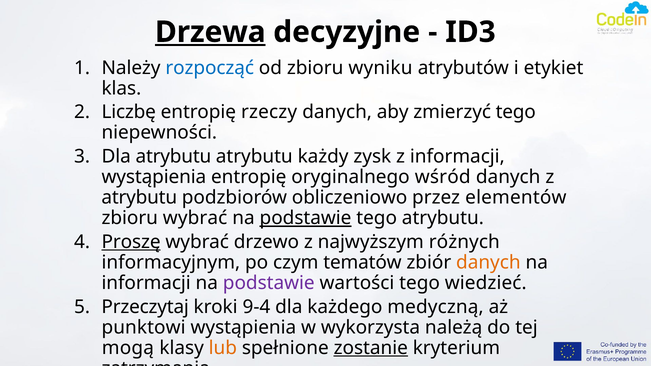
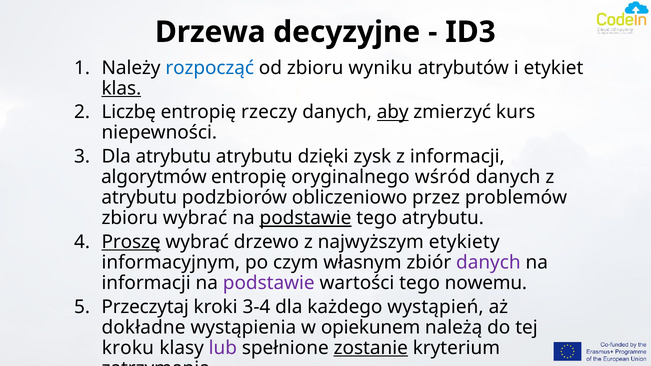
Drzewa underline: present -> none
klas underline: none -> present
aby underline: none -> present
zmierzyć tego: tego -> kurs
każdy: każdy -> dzięki
wystąpienia at (154, 177): wystąpienia -> algorytmów
elementów: elementów -> problemów
różnych: różnych -> etykiety
tematów: tematów -> własnym
danych at (488, 263) colour: orange -> purple
wiedzieć: wiedzieć -> nowemu
9-4: 9-4 -> 3-4
medyczną: medyczną -> wystąpień
punktowi: punktowi -> dokładne
wykorzysta: wykorzysta -> opiekunem
mogą: mogą -> kroku
lub colour: orange -> purple
